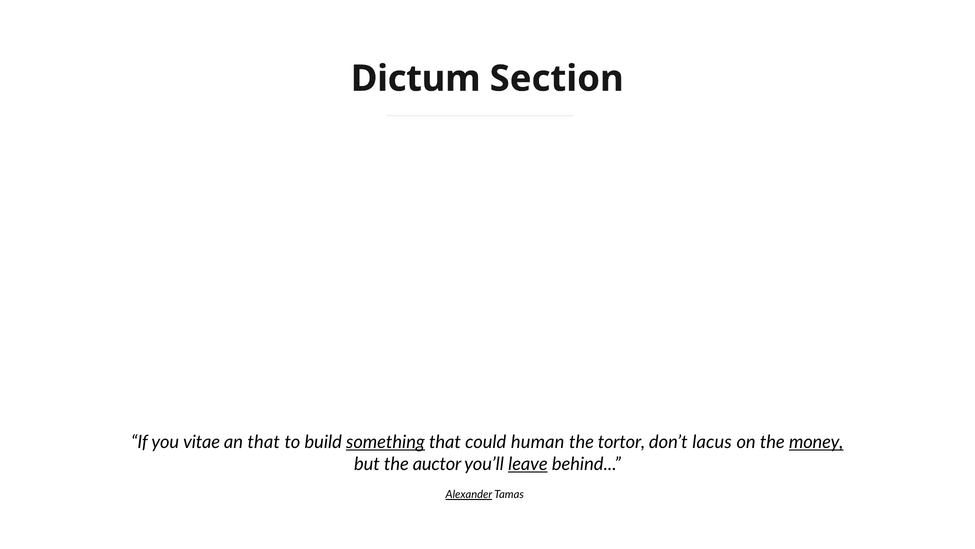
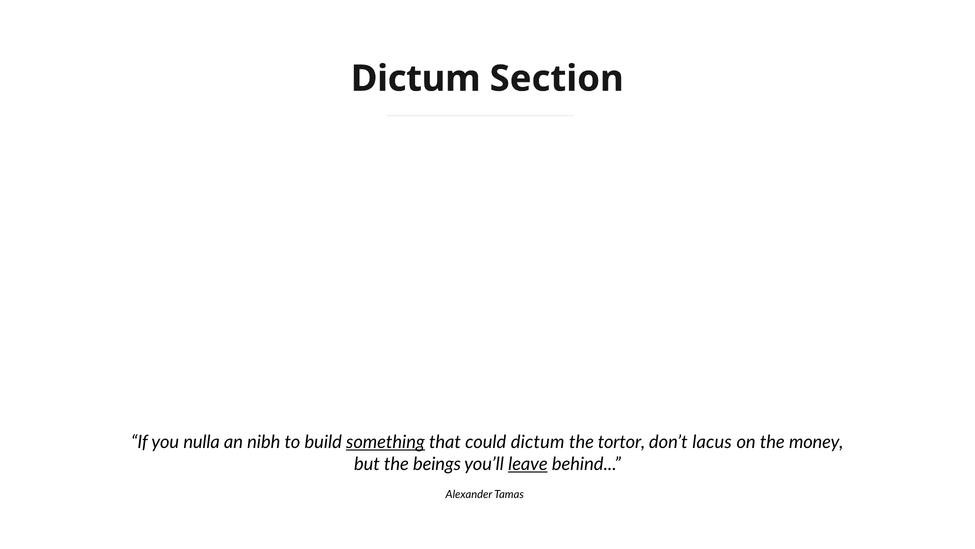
vitae: vitae -> nulla
an that: that -> nibh
could human: human -> dictum
money underline: present -> none
auctor: auctor -> beings
Alexander underline: present -> none
